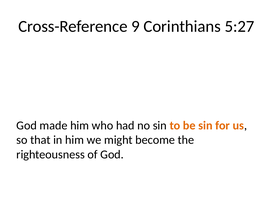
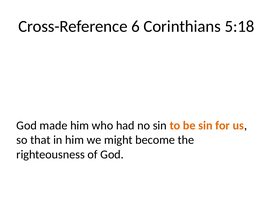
9: 9 -> 6
5:27: 5:27 -> 5:18
